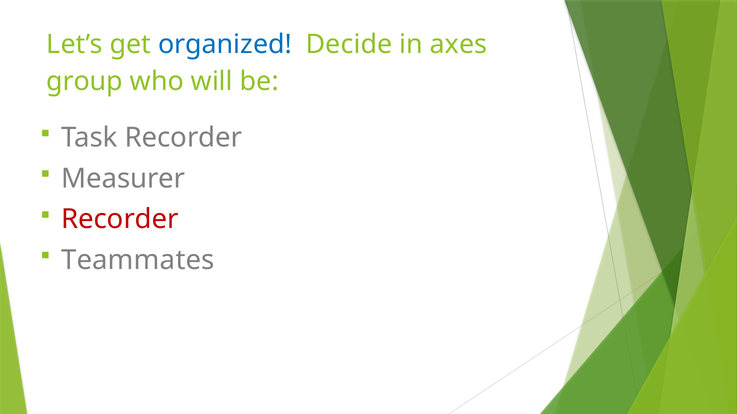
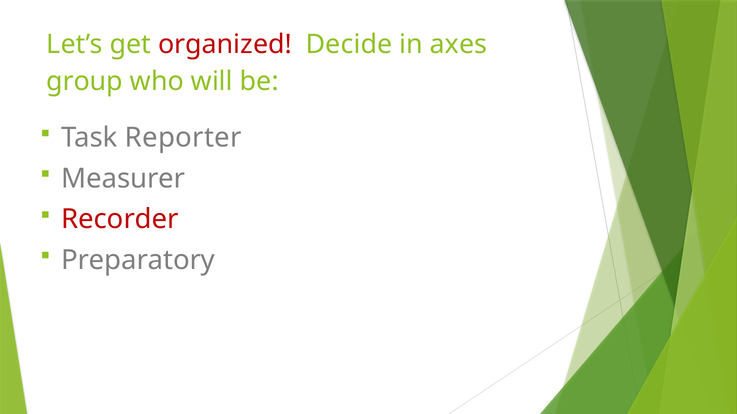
organized colour: blue -> red
Task Recorder: Recorder -> Reporter
Teammates: Teammates -> Preparatory
